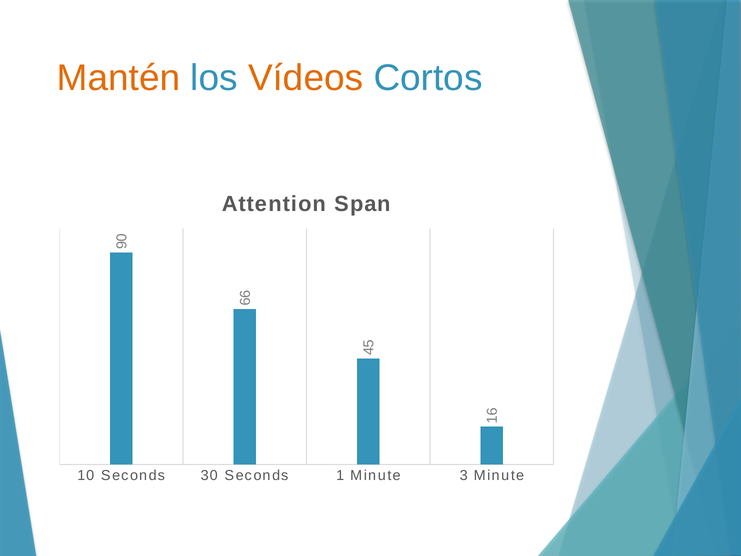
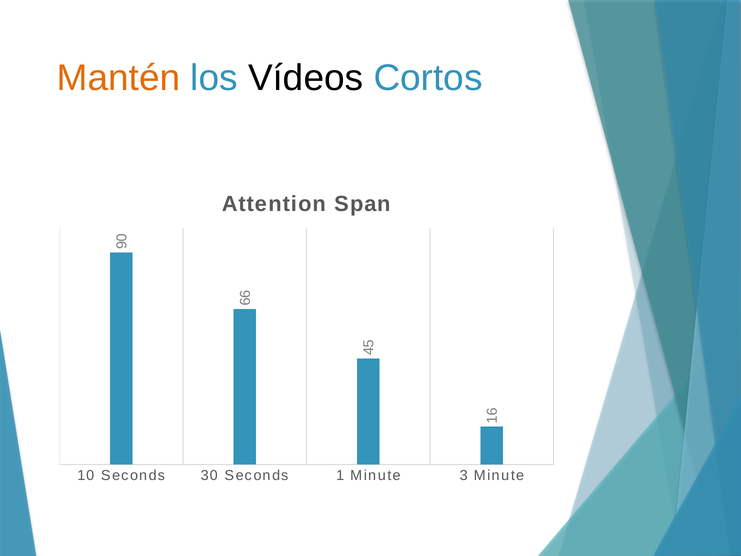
Vídeos colour: orange -> black
